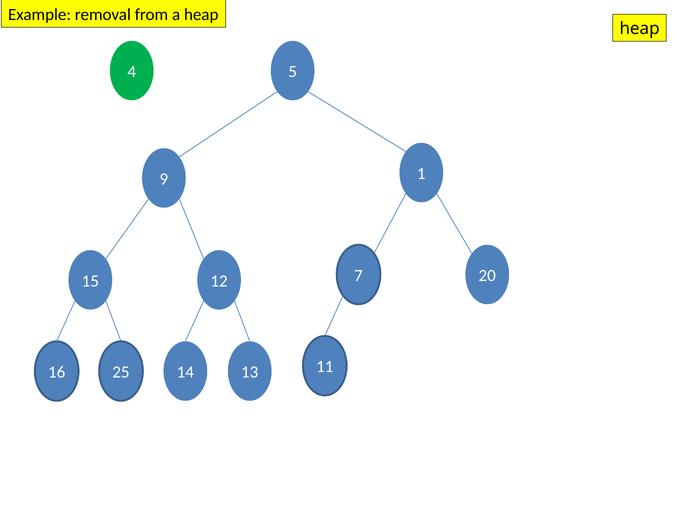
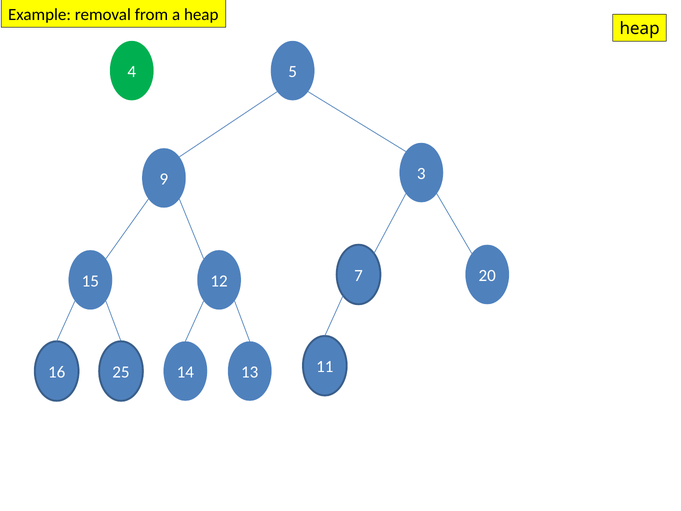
1: 1 -> 3
